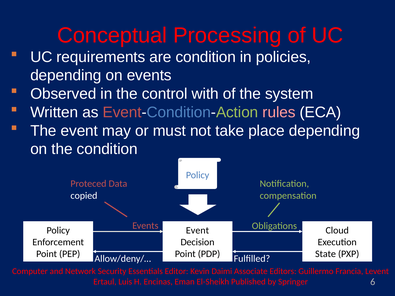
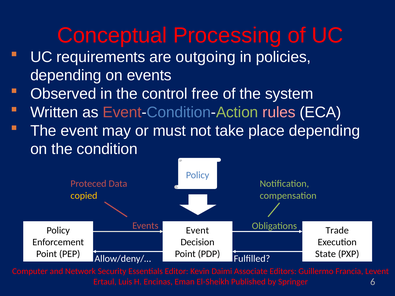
are condition: condition -> outgoing
with: with -> free
copied colour: white -> yellow
Cloud: Cloud -> Trade
